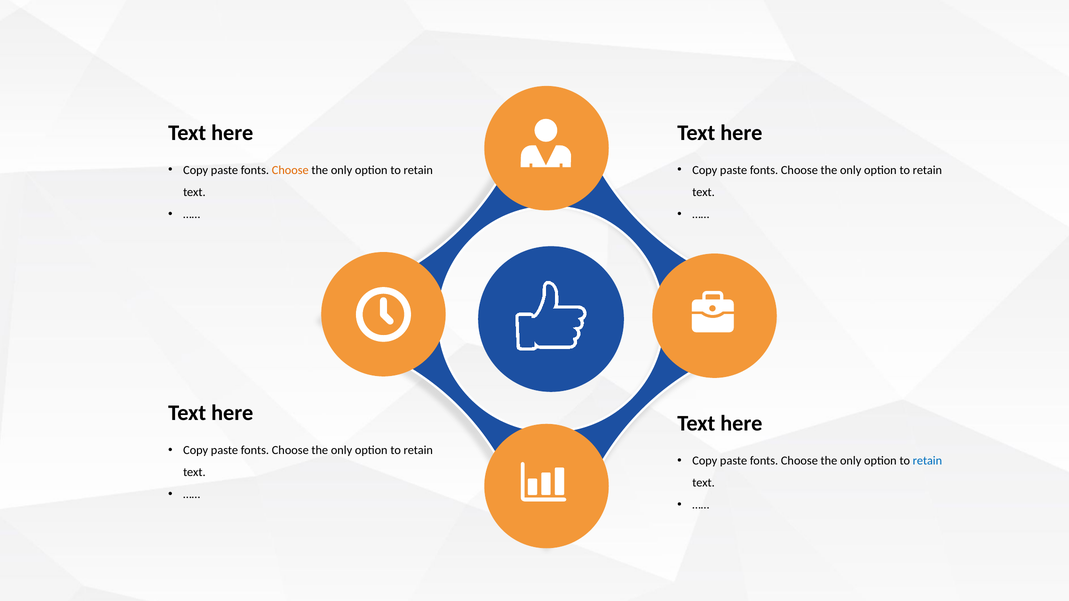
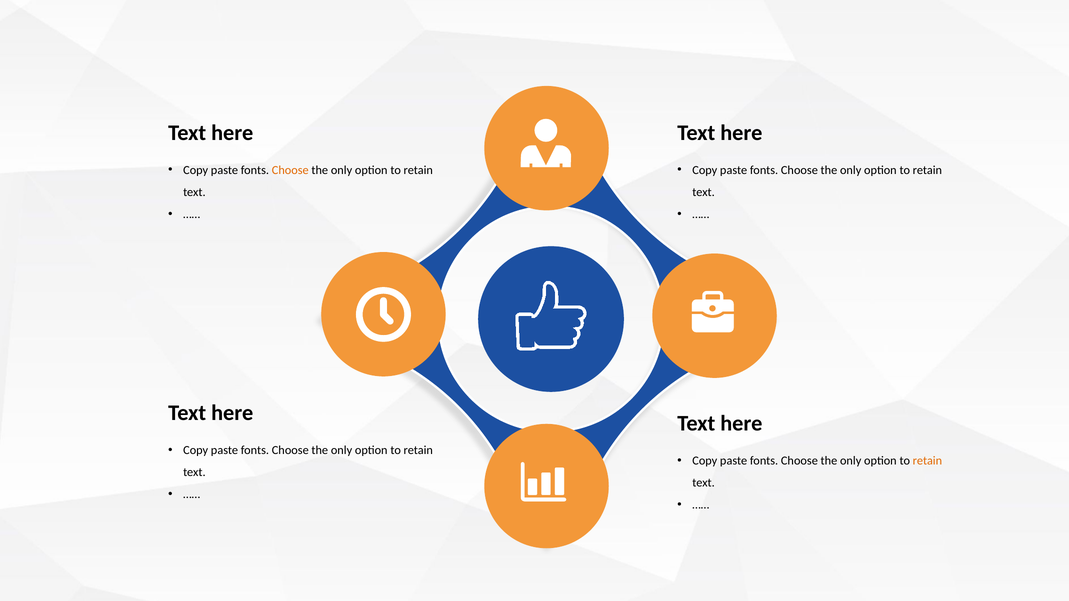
retain at (927, 461) colour: blue -> orange
